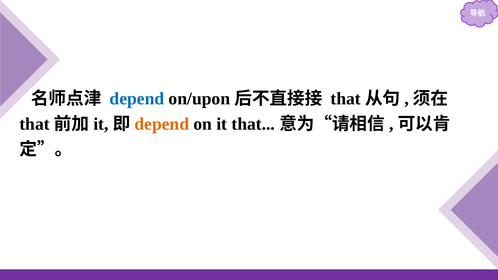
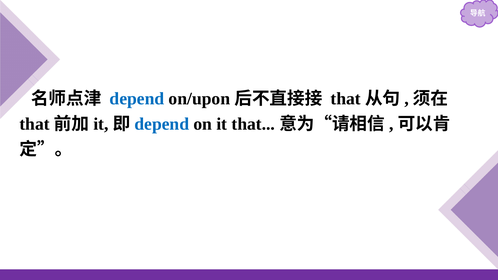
depend at (162, 124) colour: orange -> blue
